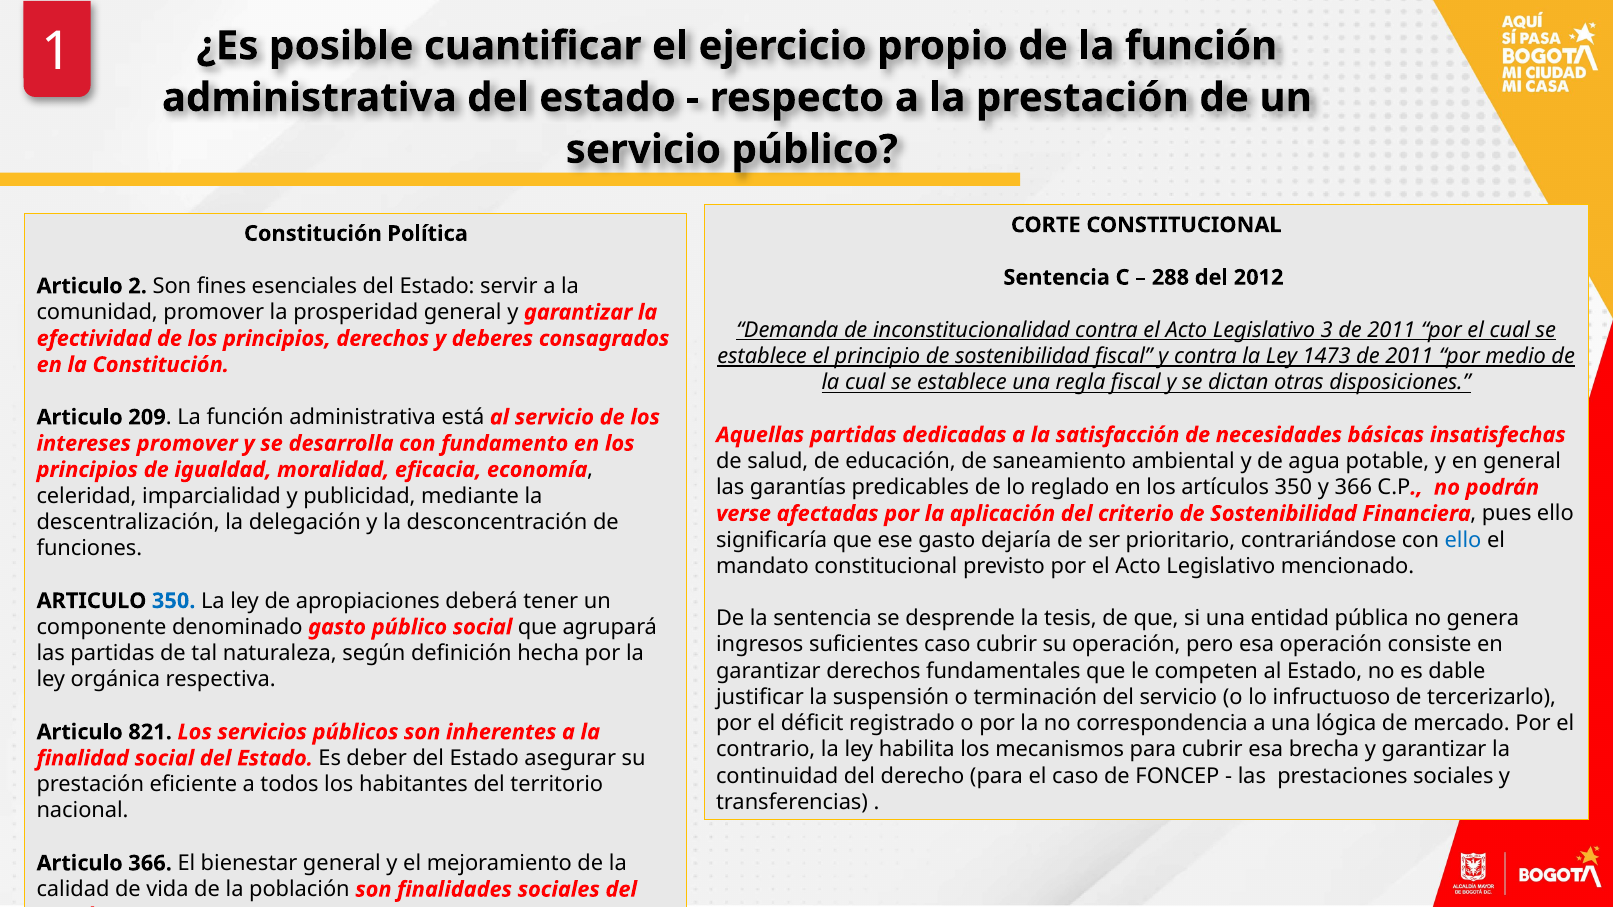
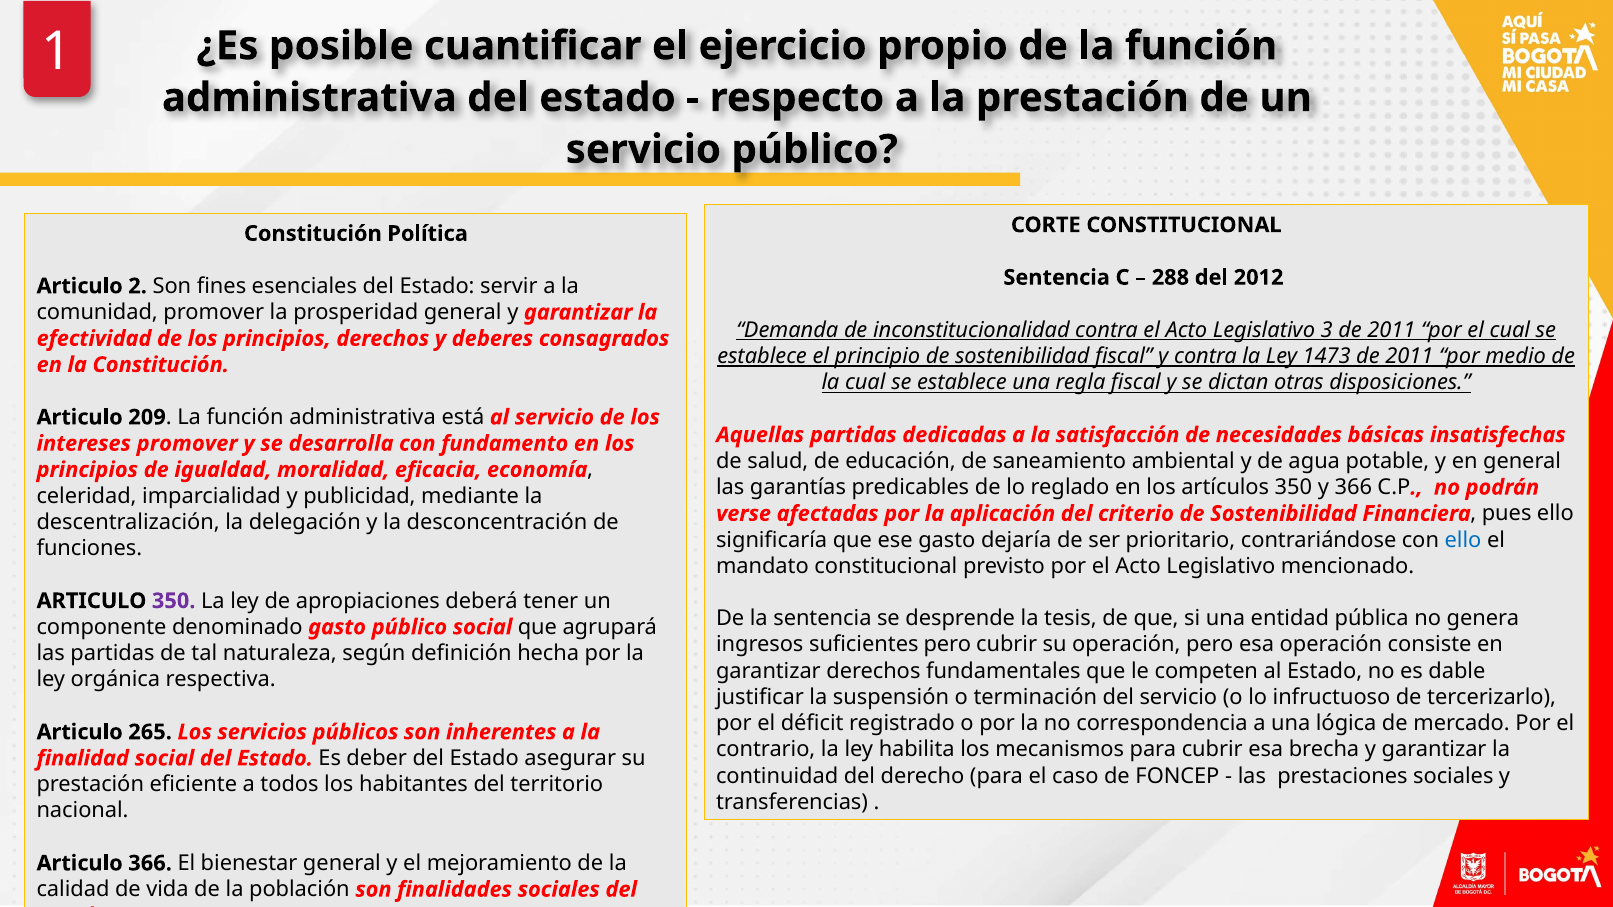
350 at (174, 601) colour: blue -> purple
suficientes caso: caso -> pero
821: 821 -> 265
